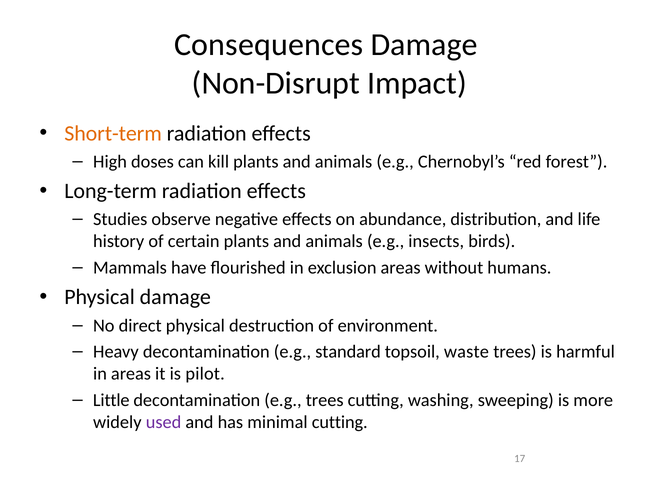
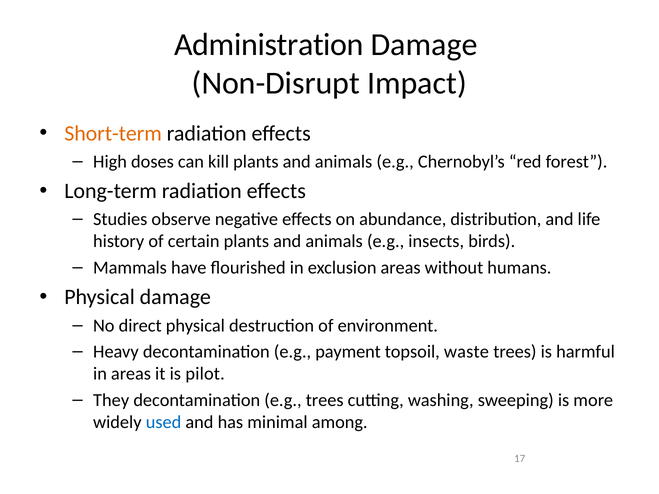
Consequences: Consequences -> Administration
standard: standard -> payment
Little: Little -> They
used colour: purple -> blue
minimal cutting: cutting -> among
